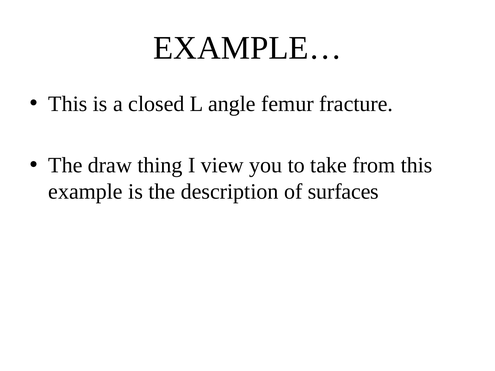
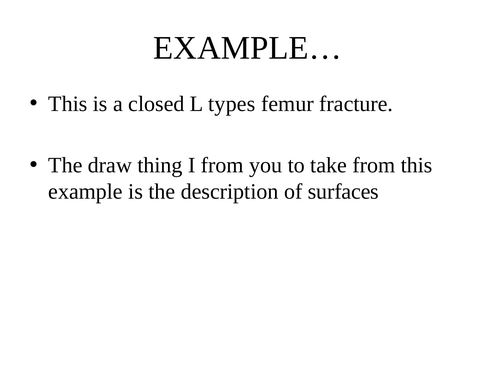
angle: angle -> types
I view: view -> from
